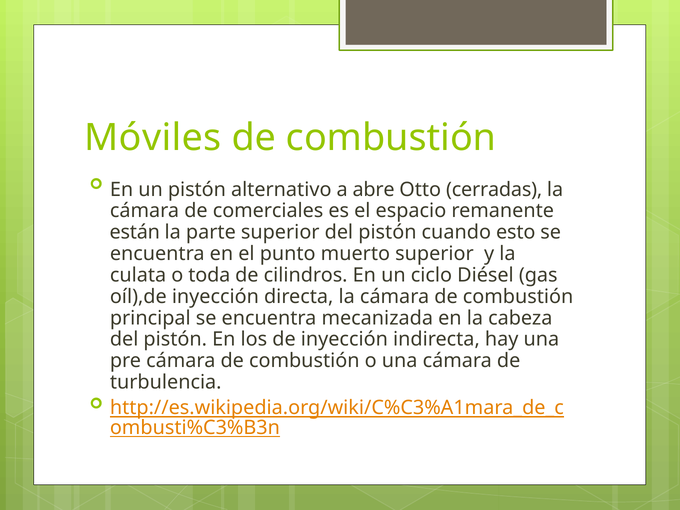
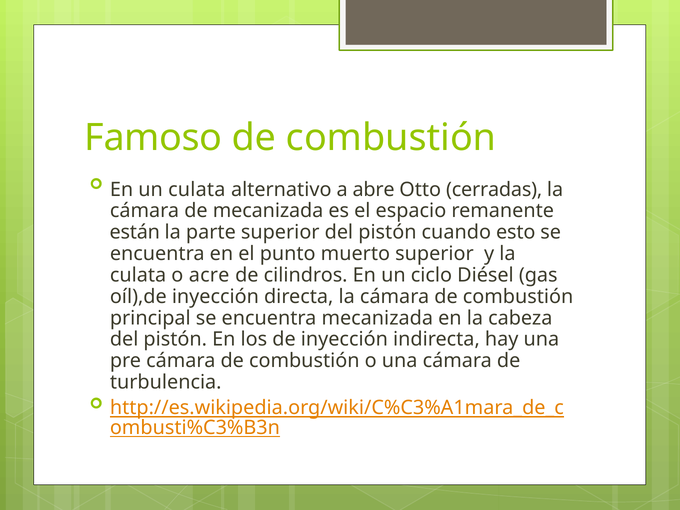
Móviles: Móviles -> Famoso
un pistón: pistón -> culata
de comerciales: comerciales -> mecanizada
toda: toda -> acre
